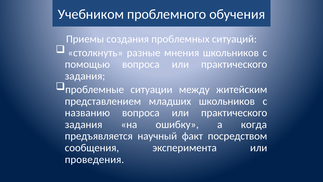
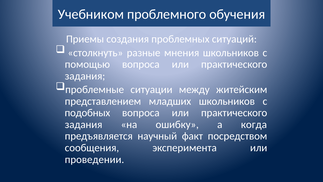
названию: названию -> подобных
проведения: проведения -> проведении
